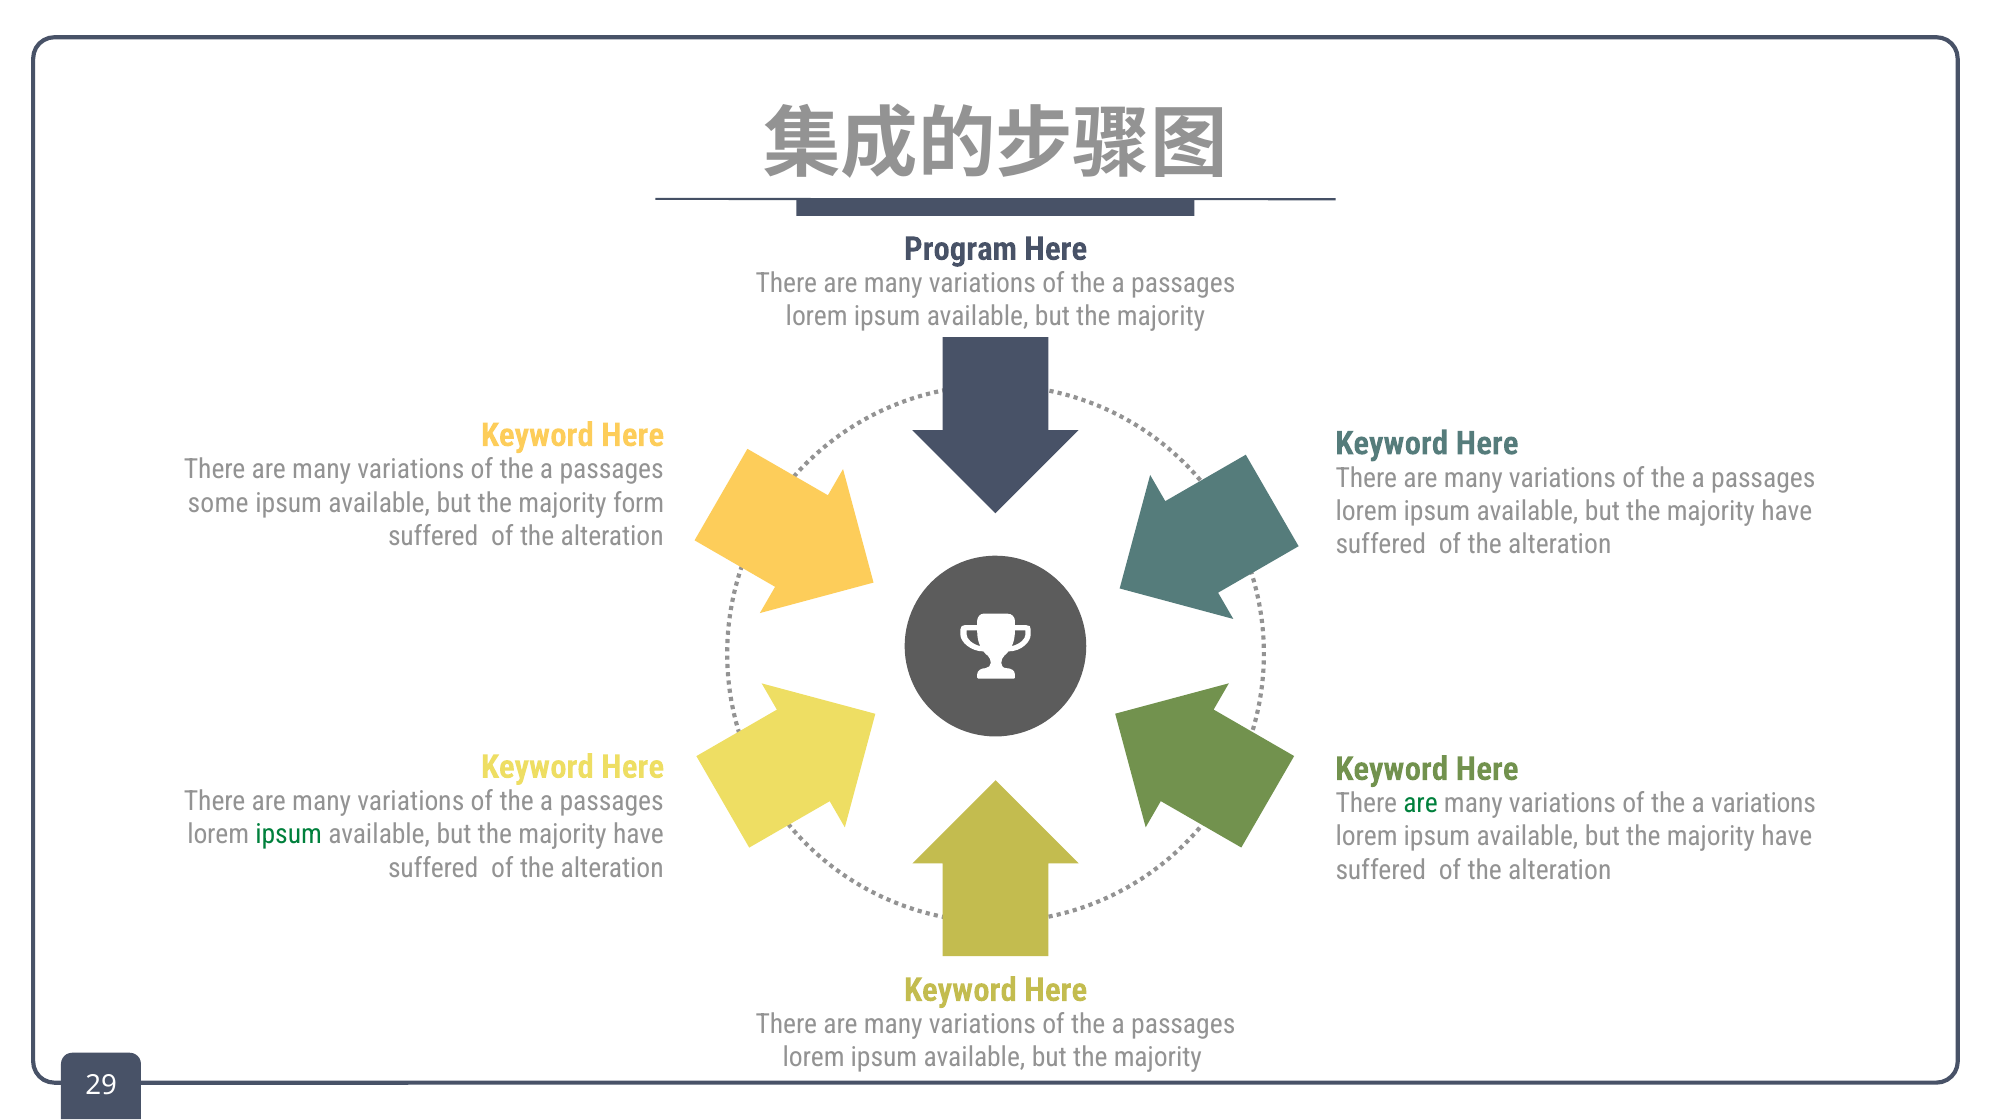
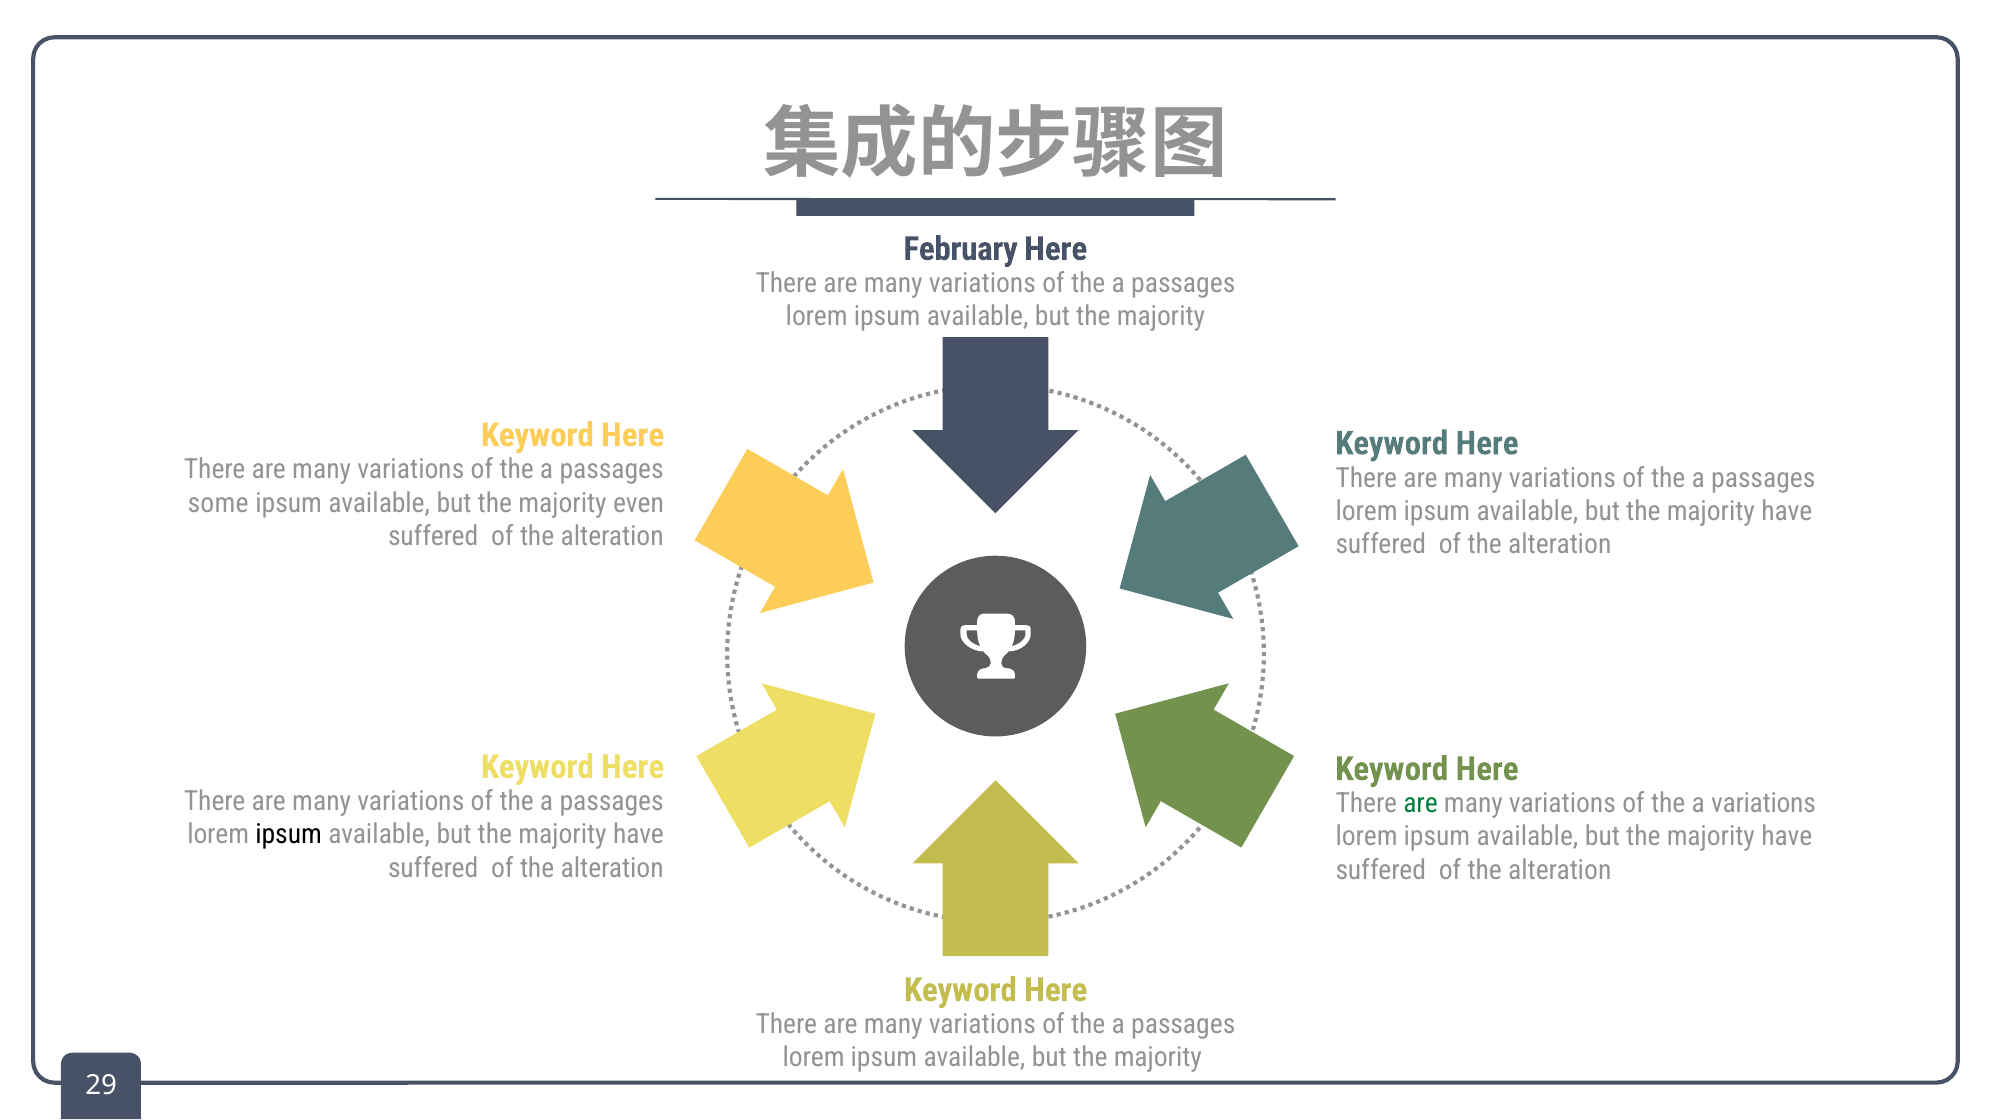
Program: Program -> February
form: form -> even
ipsum at (289, 835) colour: green -> black
